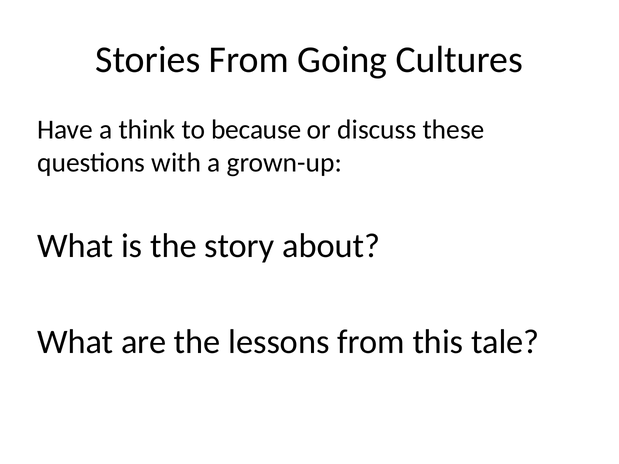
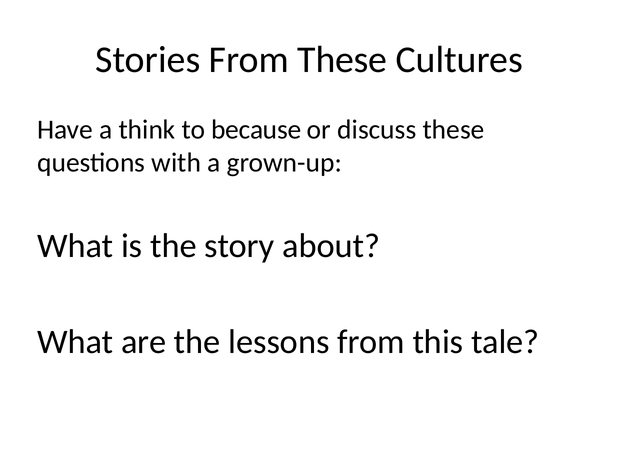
From Going: Going -> These
